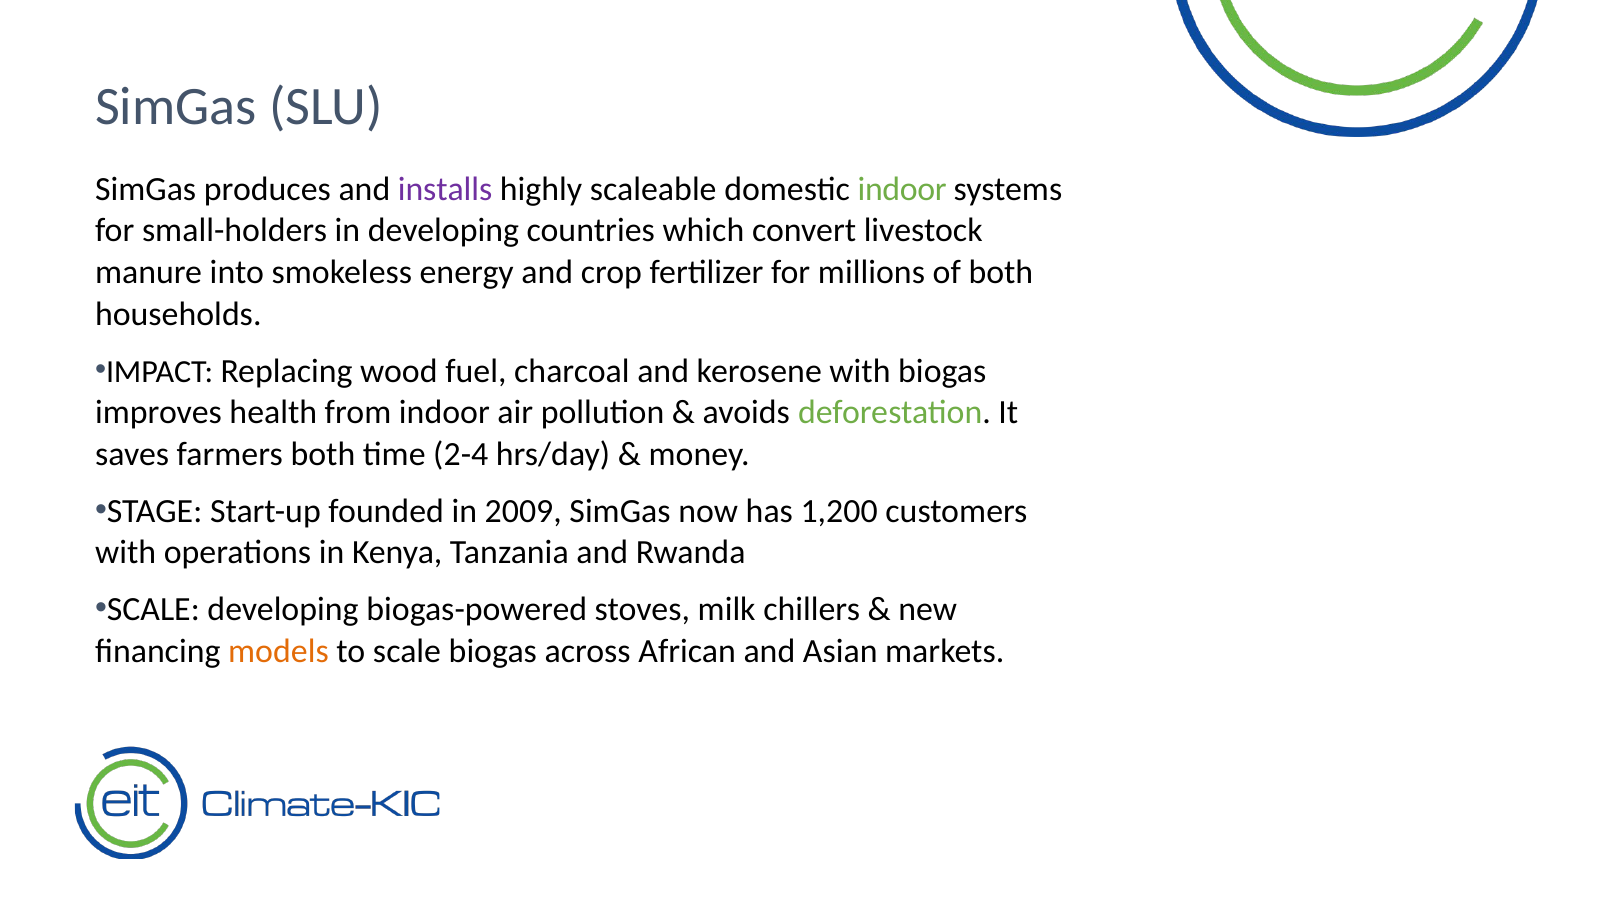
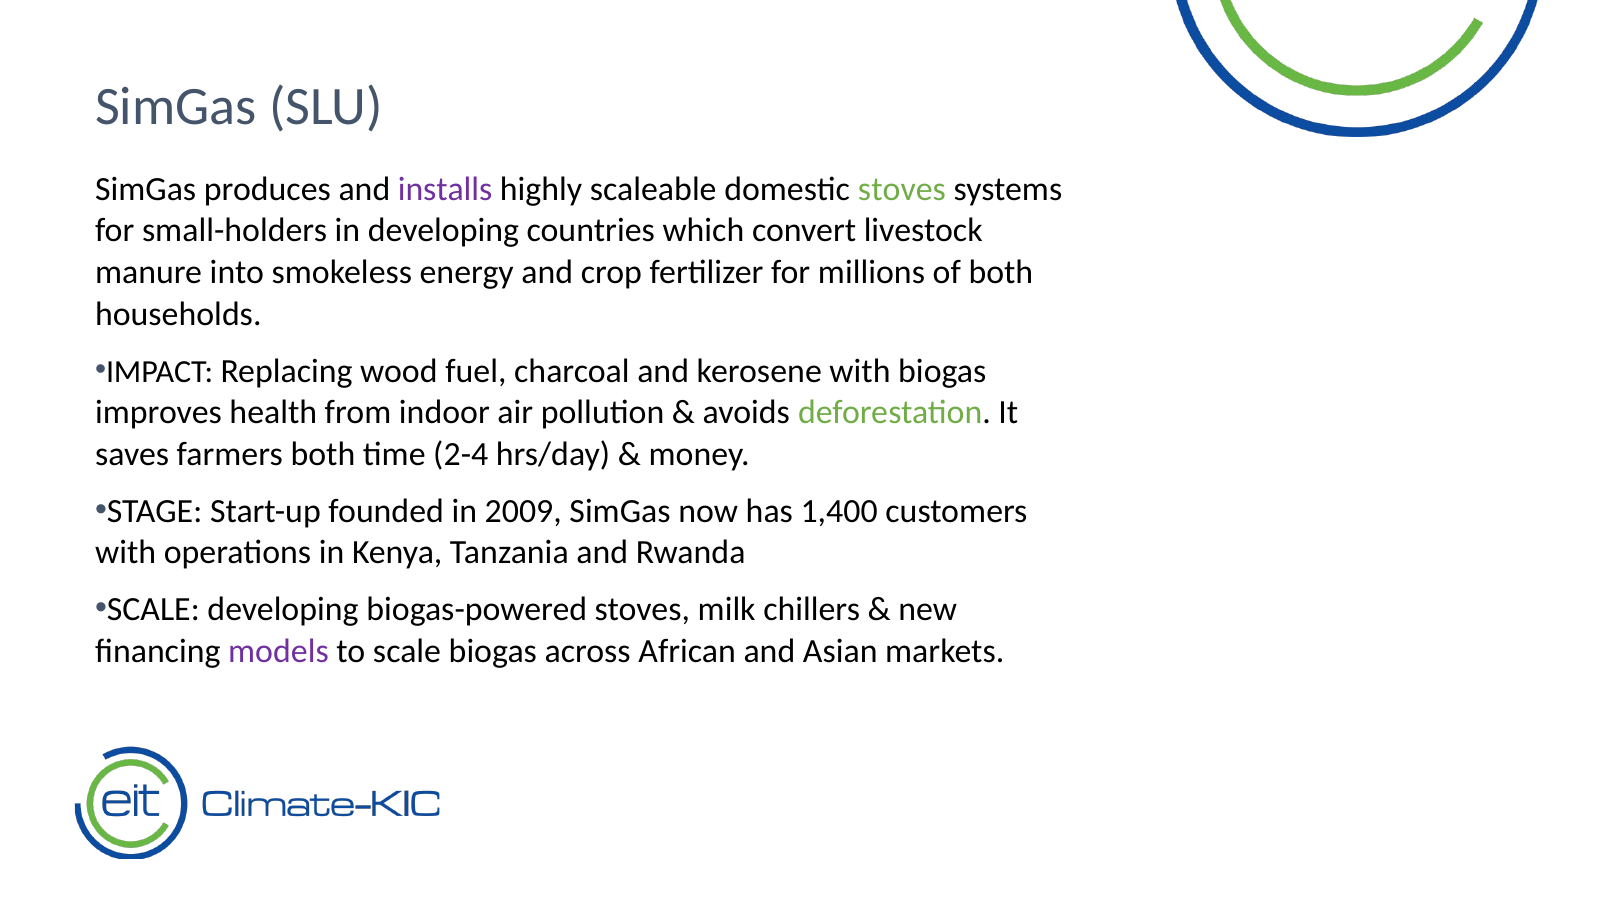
domestic indoor: indoor -> stoves
1,200: 1,200 -> 1,400
models colour: orange -> purple
